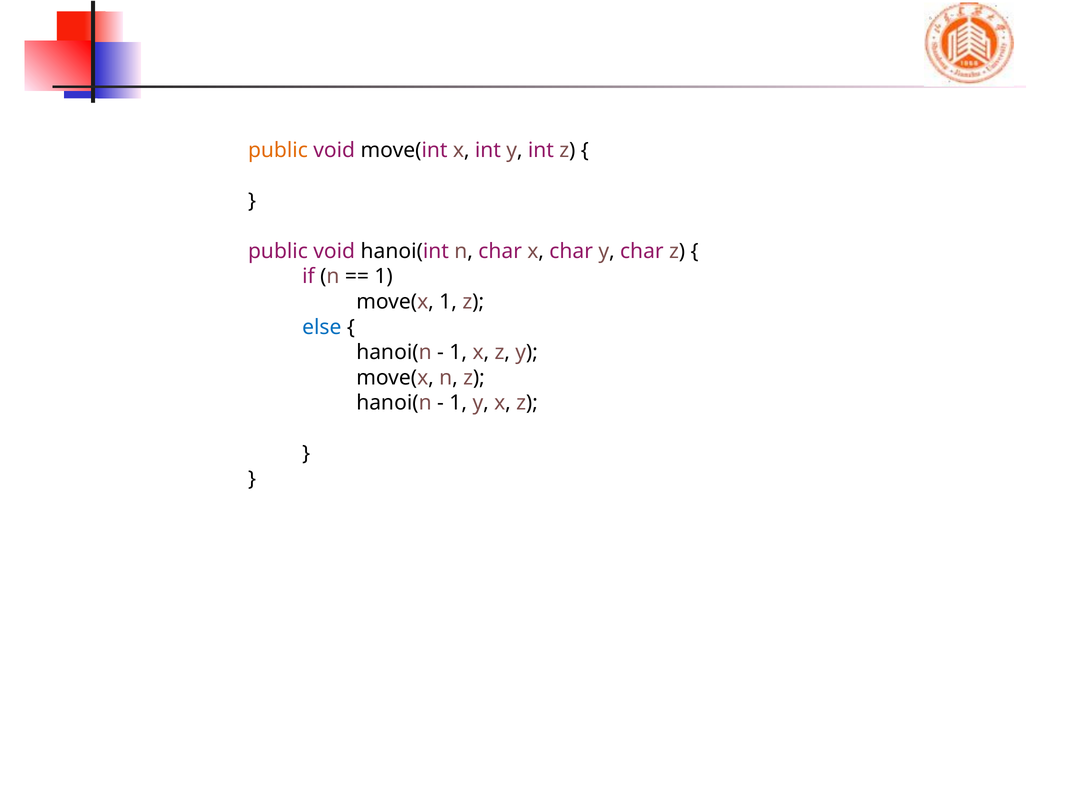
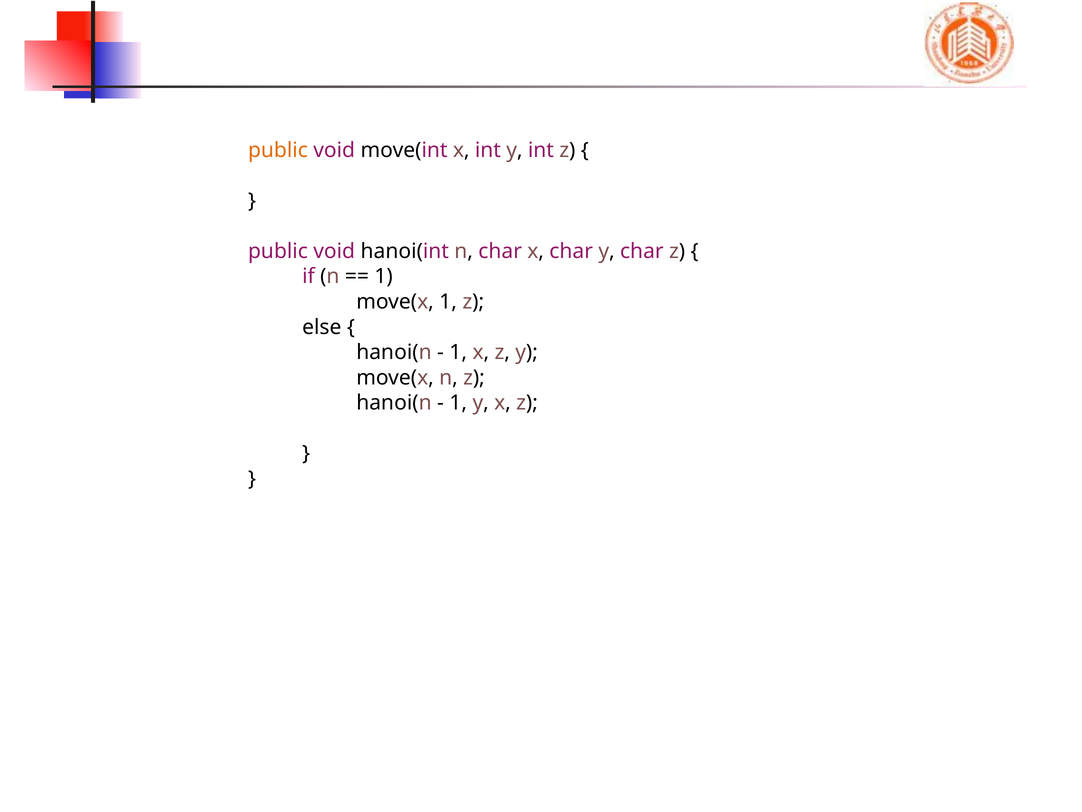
else colour: blue -> black
